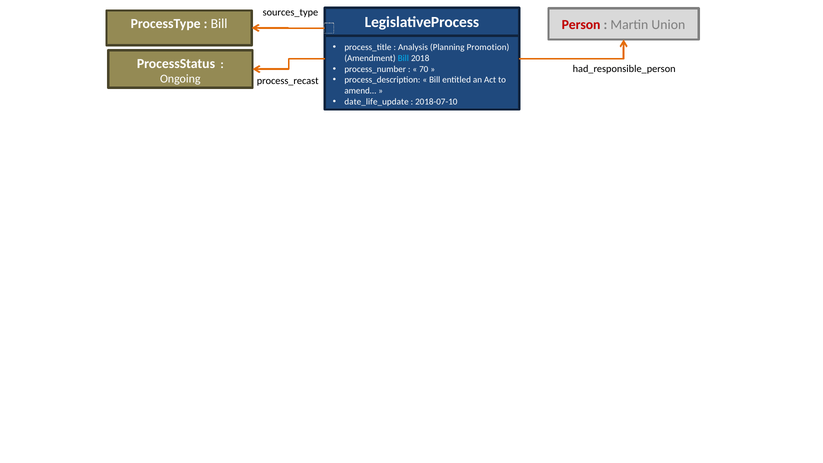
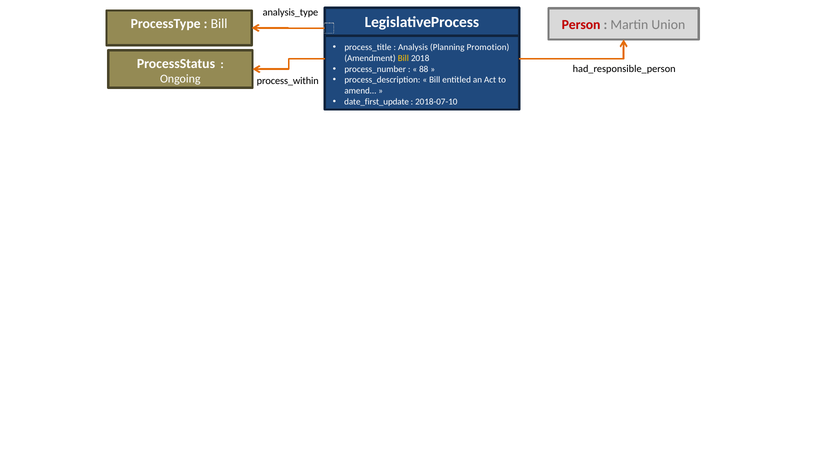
sources_type: sources_type -> analysis_type
Bill at (403, 58) colour: light blue -> yellow
70: 70 -> 88
process_recast: process_recast -> process_within
date_life_update: date_life_update -> date_first_update
